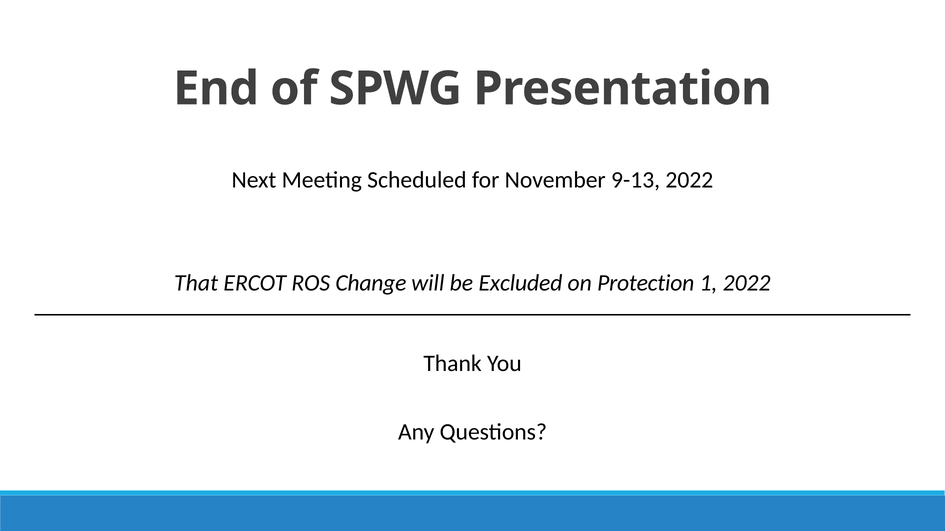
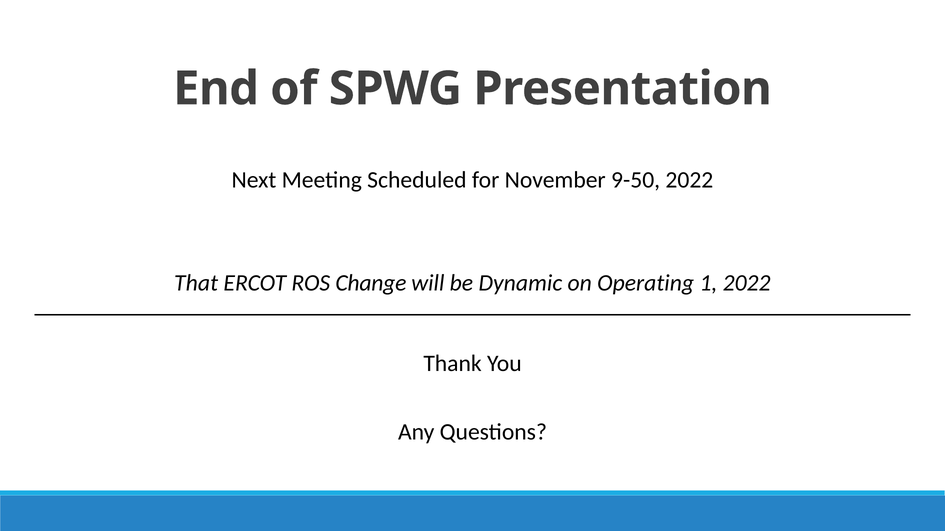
9-13: 9-13 -> 9-50
Excluded: Excluded -> Dynamic
Protection: Protection -> Operating
